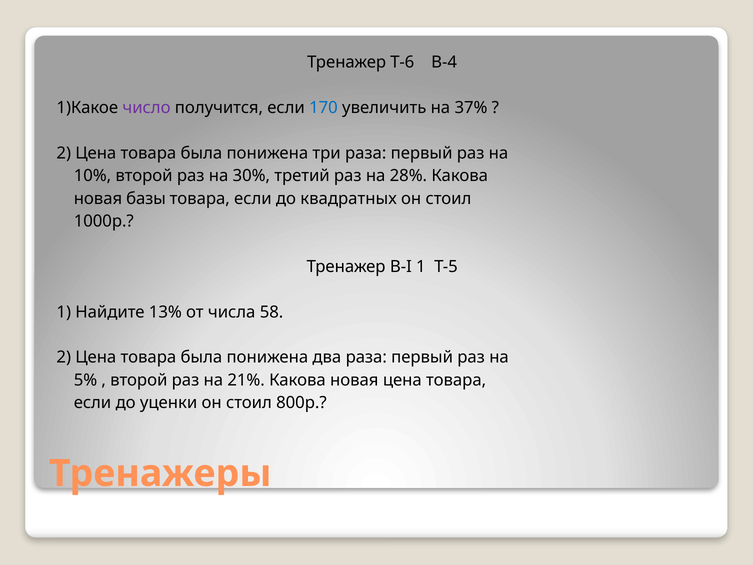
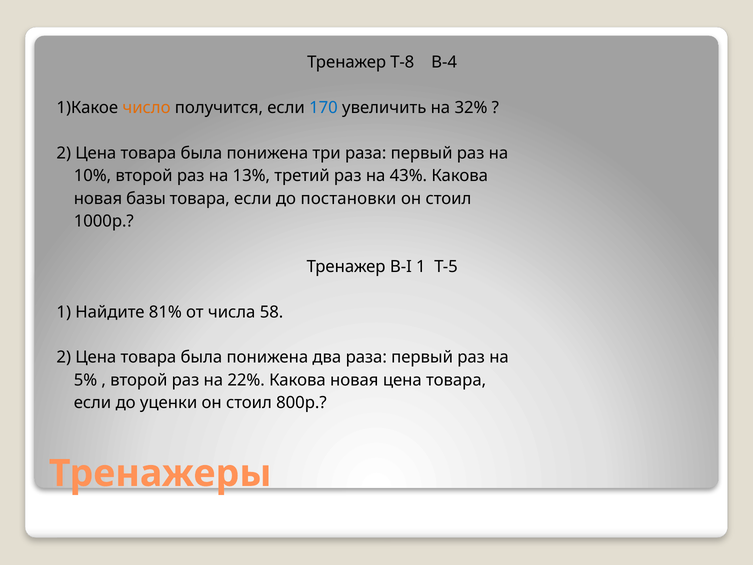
Т-6: Т-6 -> Т-8
число colour: purple -> orange
37%: 37% -> 32%
30%: 30% -> 13%
28%: 28% -> 43%
квадратных: квадратных -> постановки
13%: 13% -> 81%
21%: 21% -> 22%
